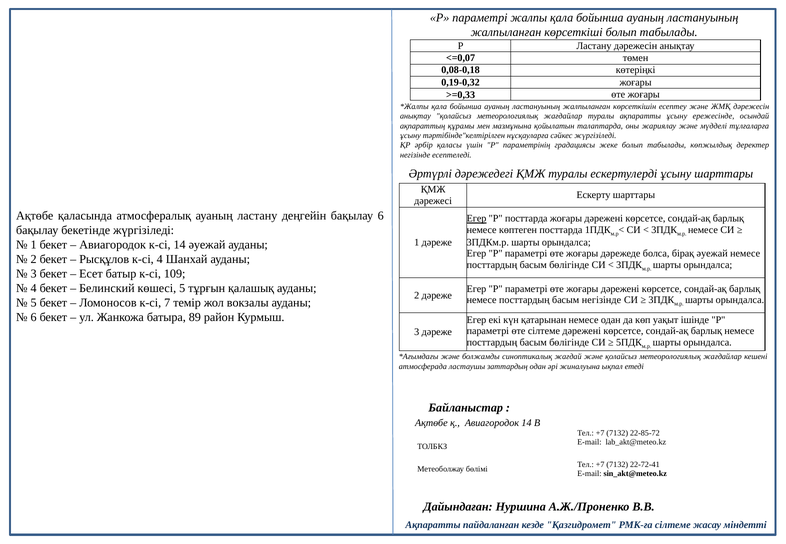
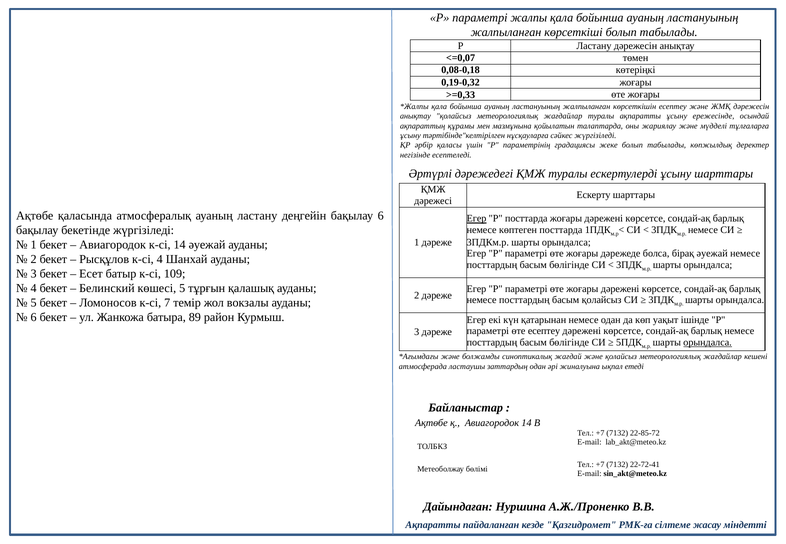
басым негізінде: негізінде -> қолайсыз
өте сілтеме: сілтеме -> есептеу
орындалса at (708, 342) underline: none -> present
